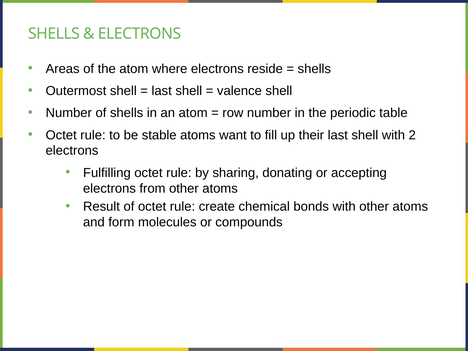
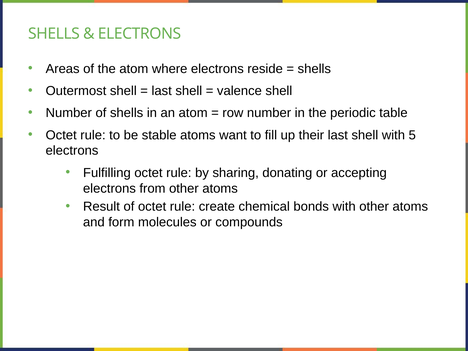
2: 2 -> 5
